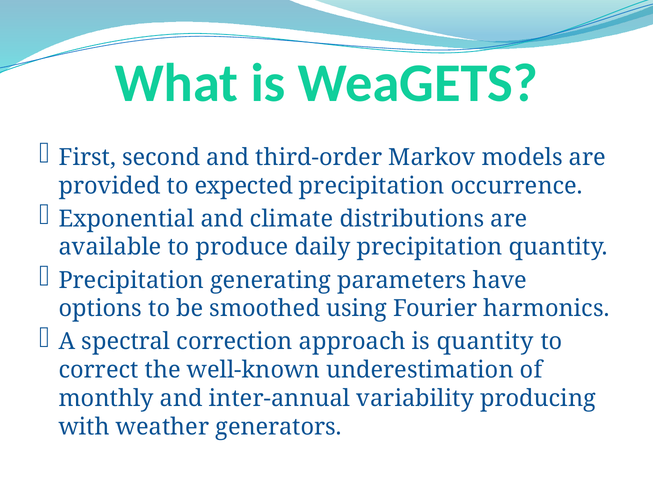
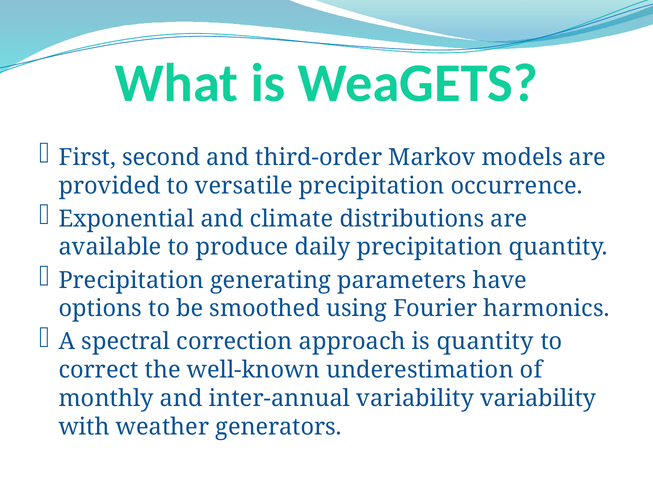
expected: expected -> versatile
variability producing: producing -> variability
